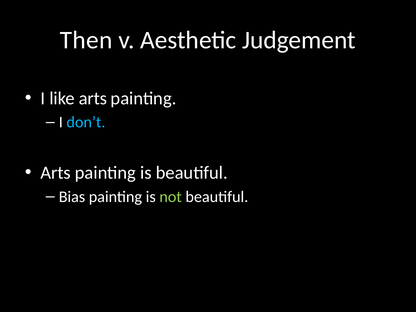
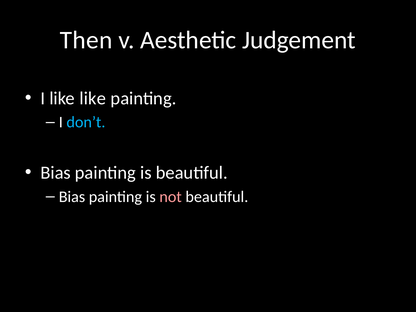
like arts: arts -> like
Arts at (56, 173): Arts -> Bias
not colour: light green -> pink
